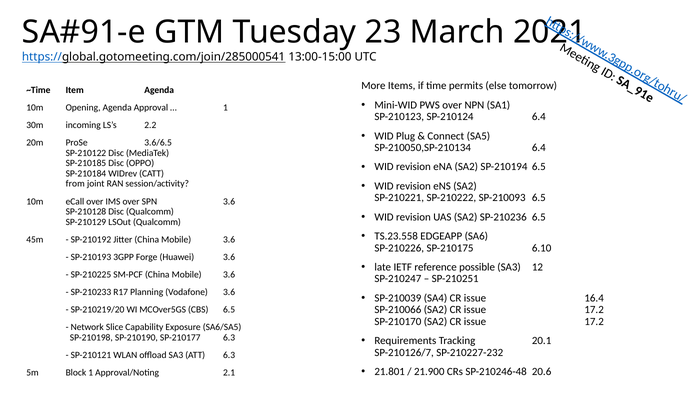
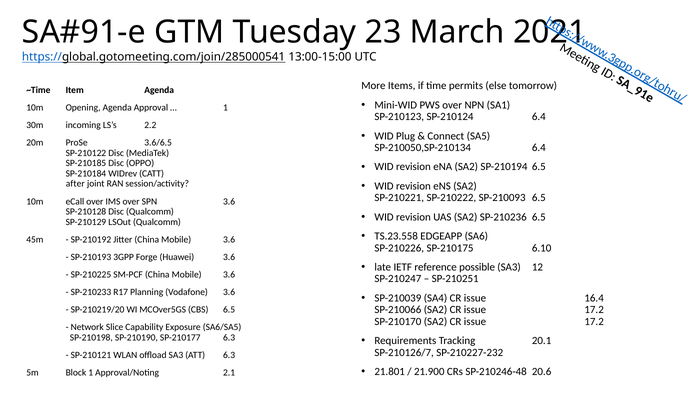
from: from -> after
